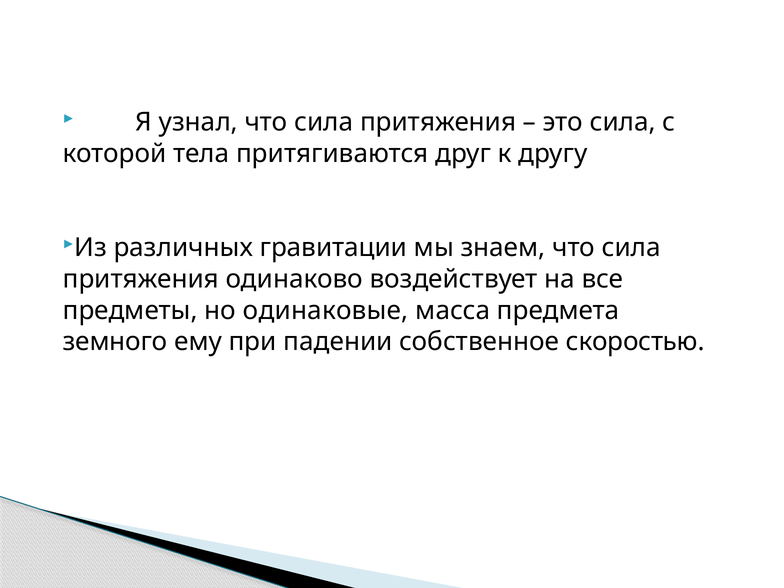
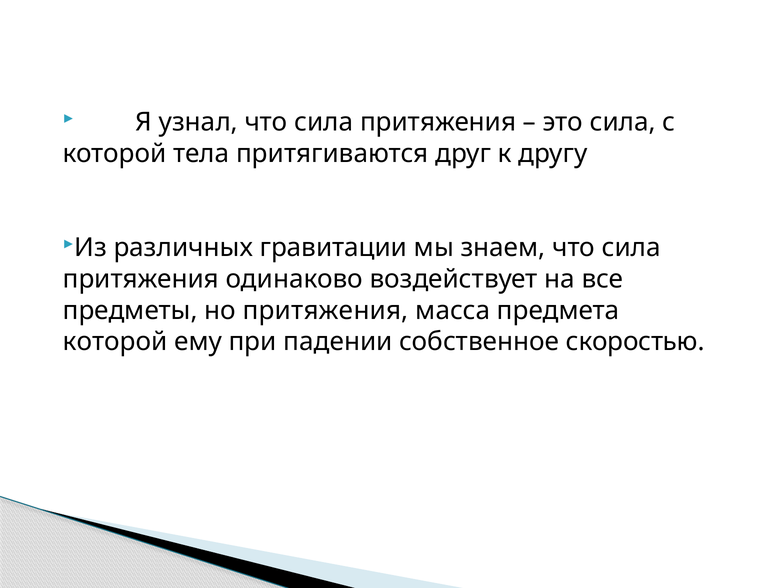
но одинаковые: одинаковые -> притяжения
земного at (115, 342): земного -> которой
